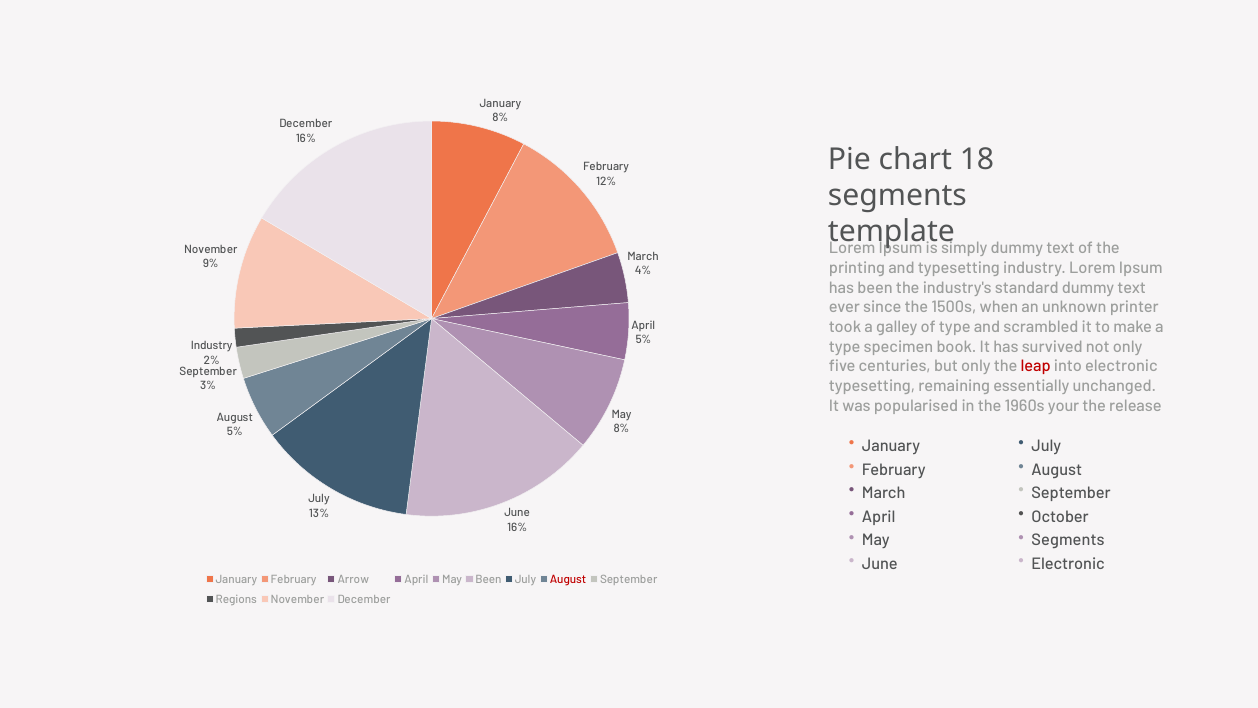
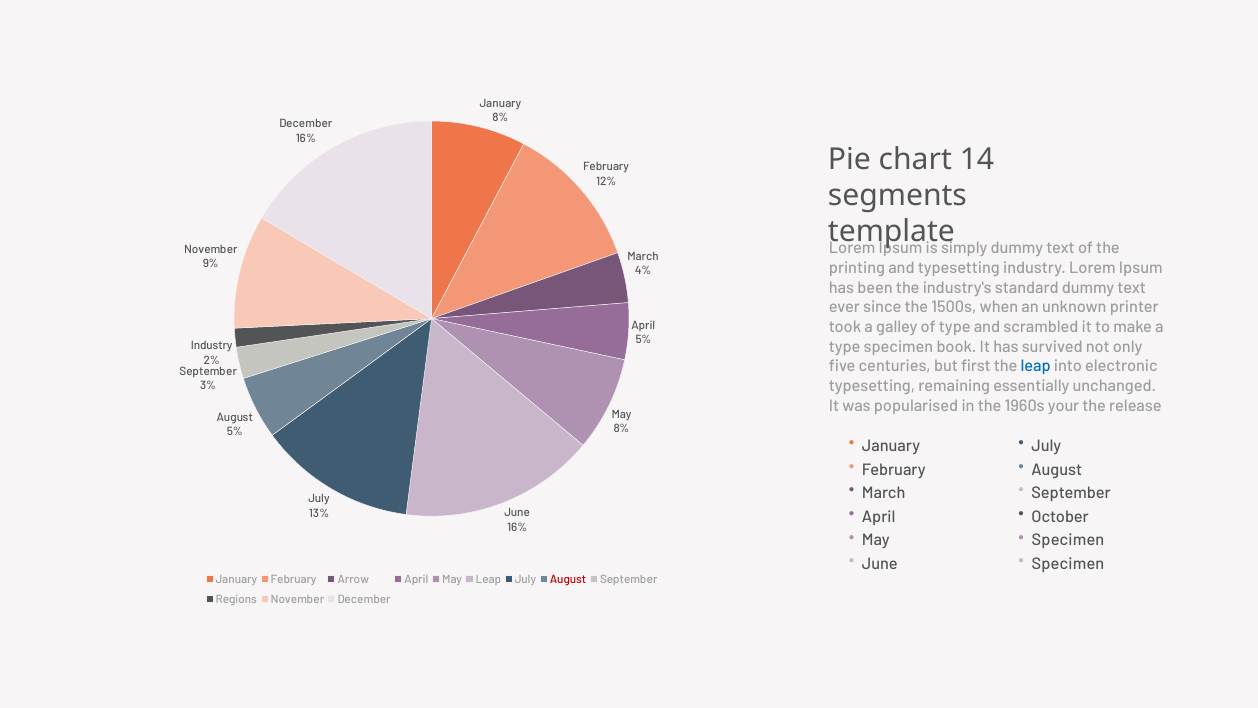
18: 18 -> 14
but only: only -> first
leap at (1036, 366) colour: red -> blue
Segments at (1068, 540): Segments -> Specimen
Electronic at (1068, 564): Electronic -> Specimen
May Been: Been -> Leap
